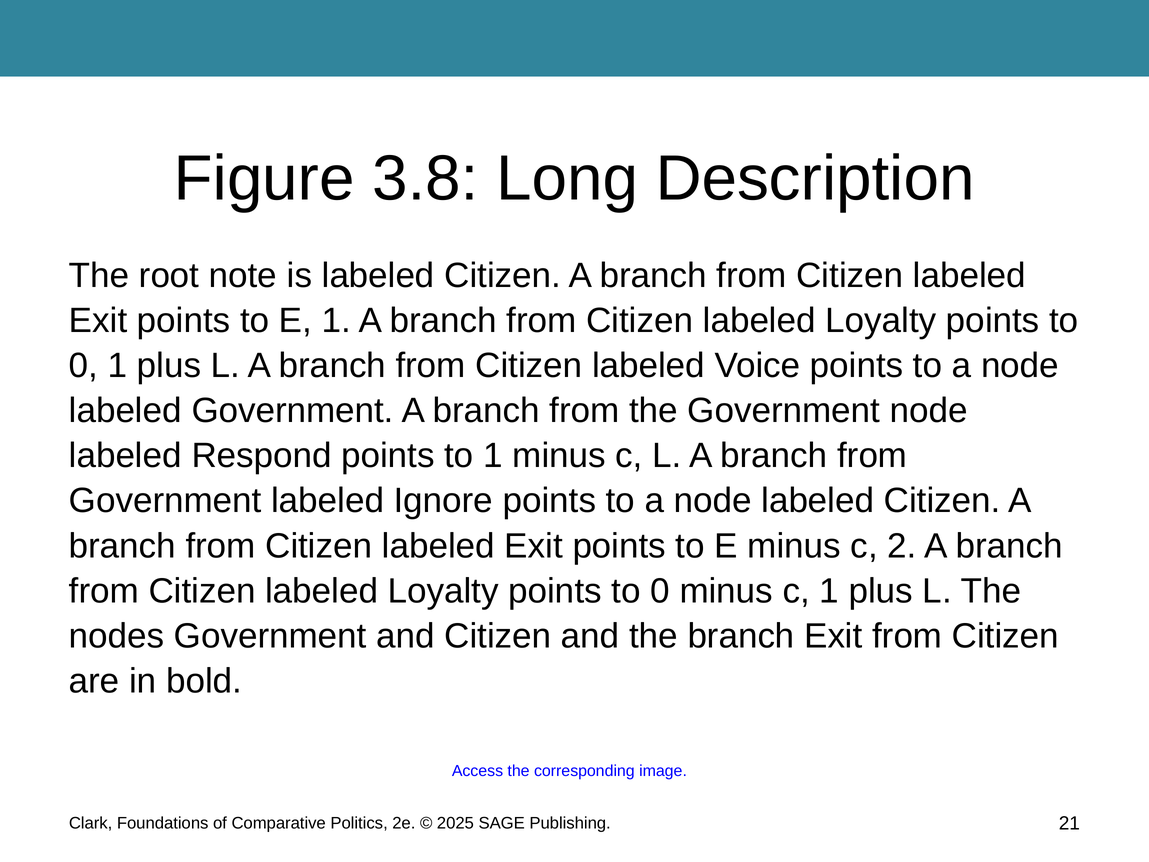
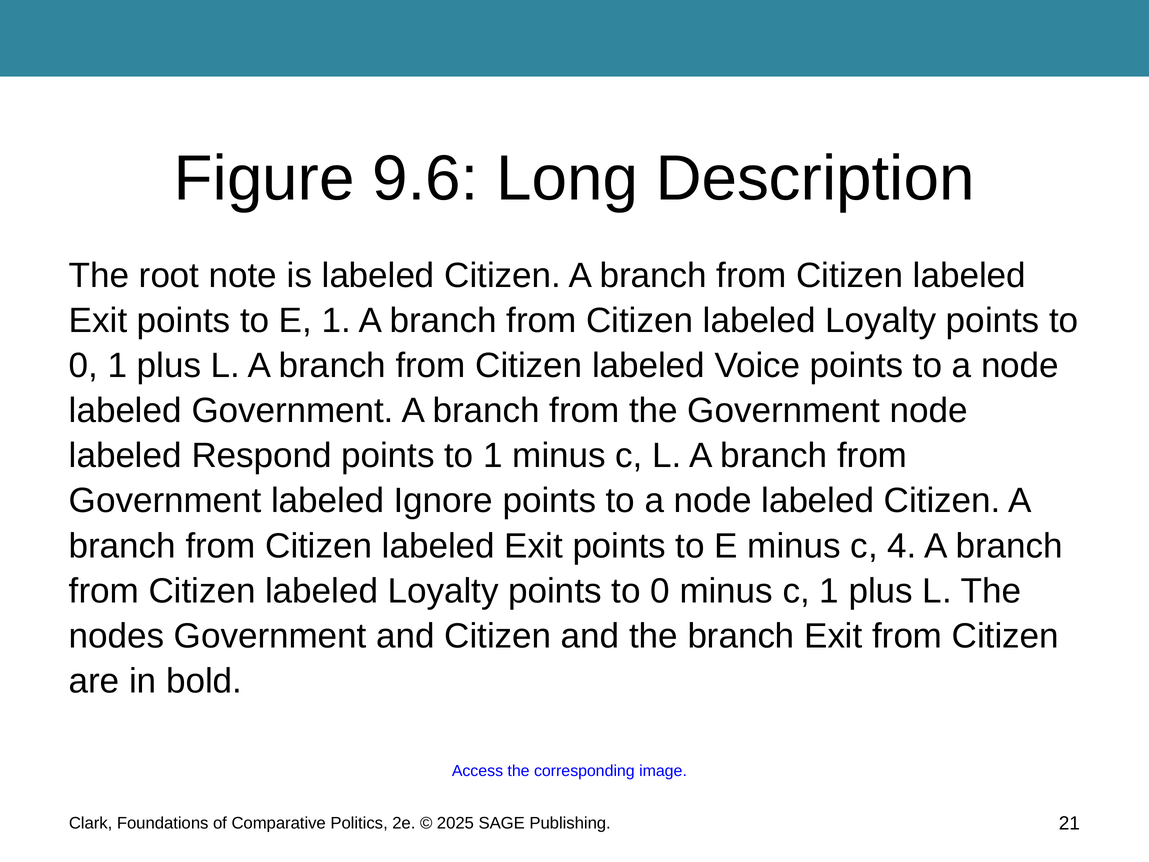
3.8: 3.8 -> 9.6
2: 2 -> 4
